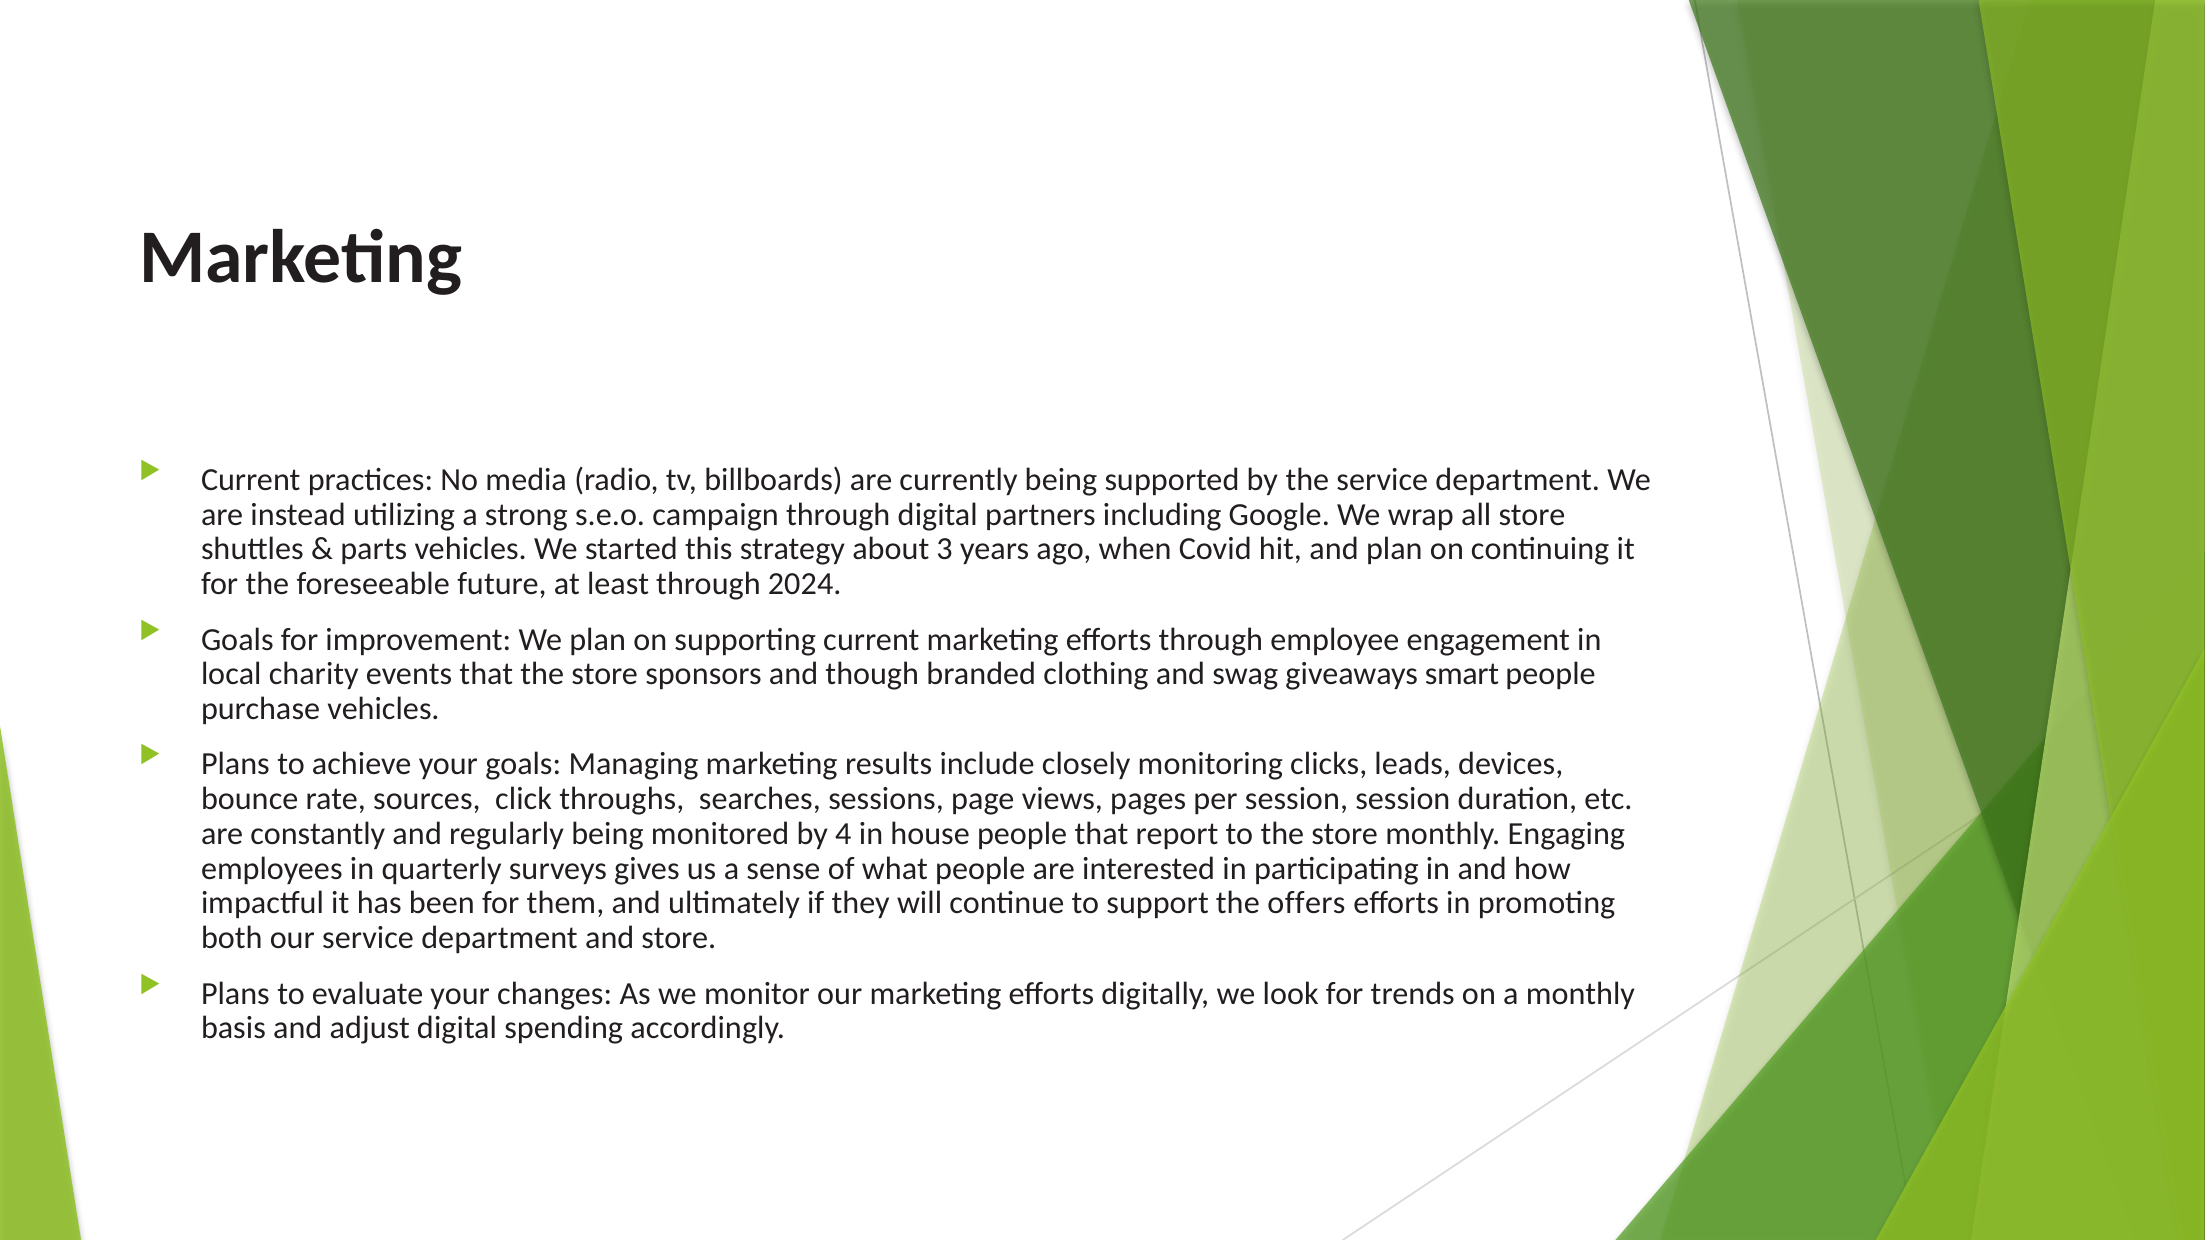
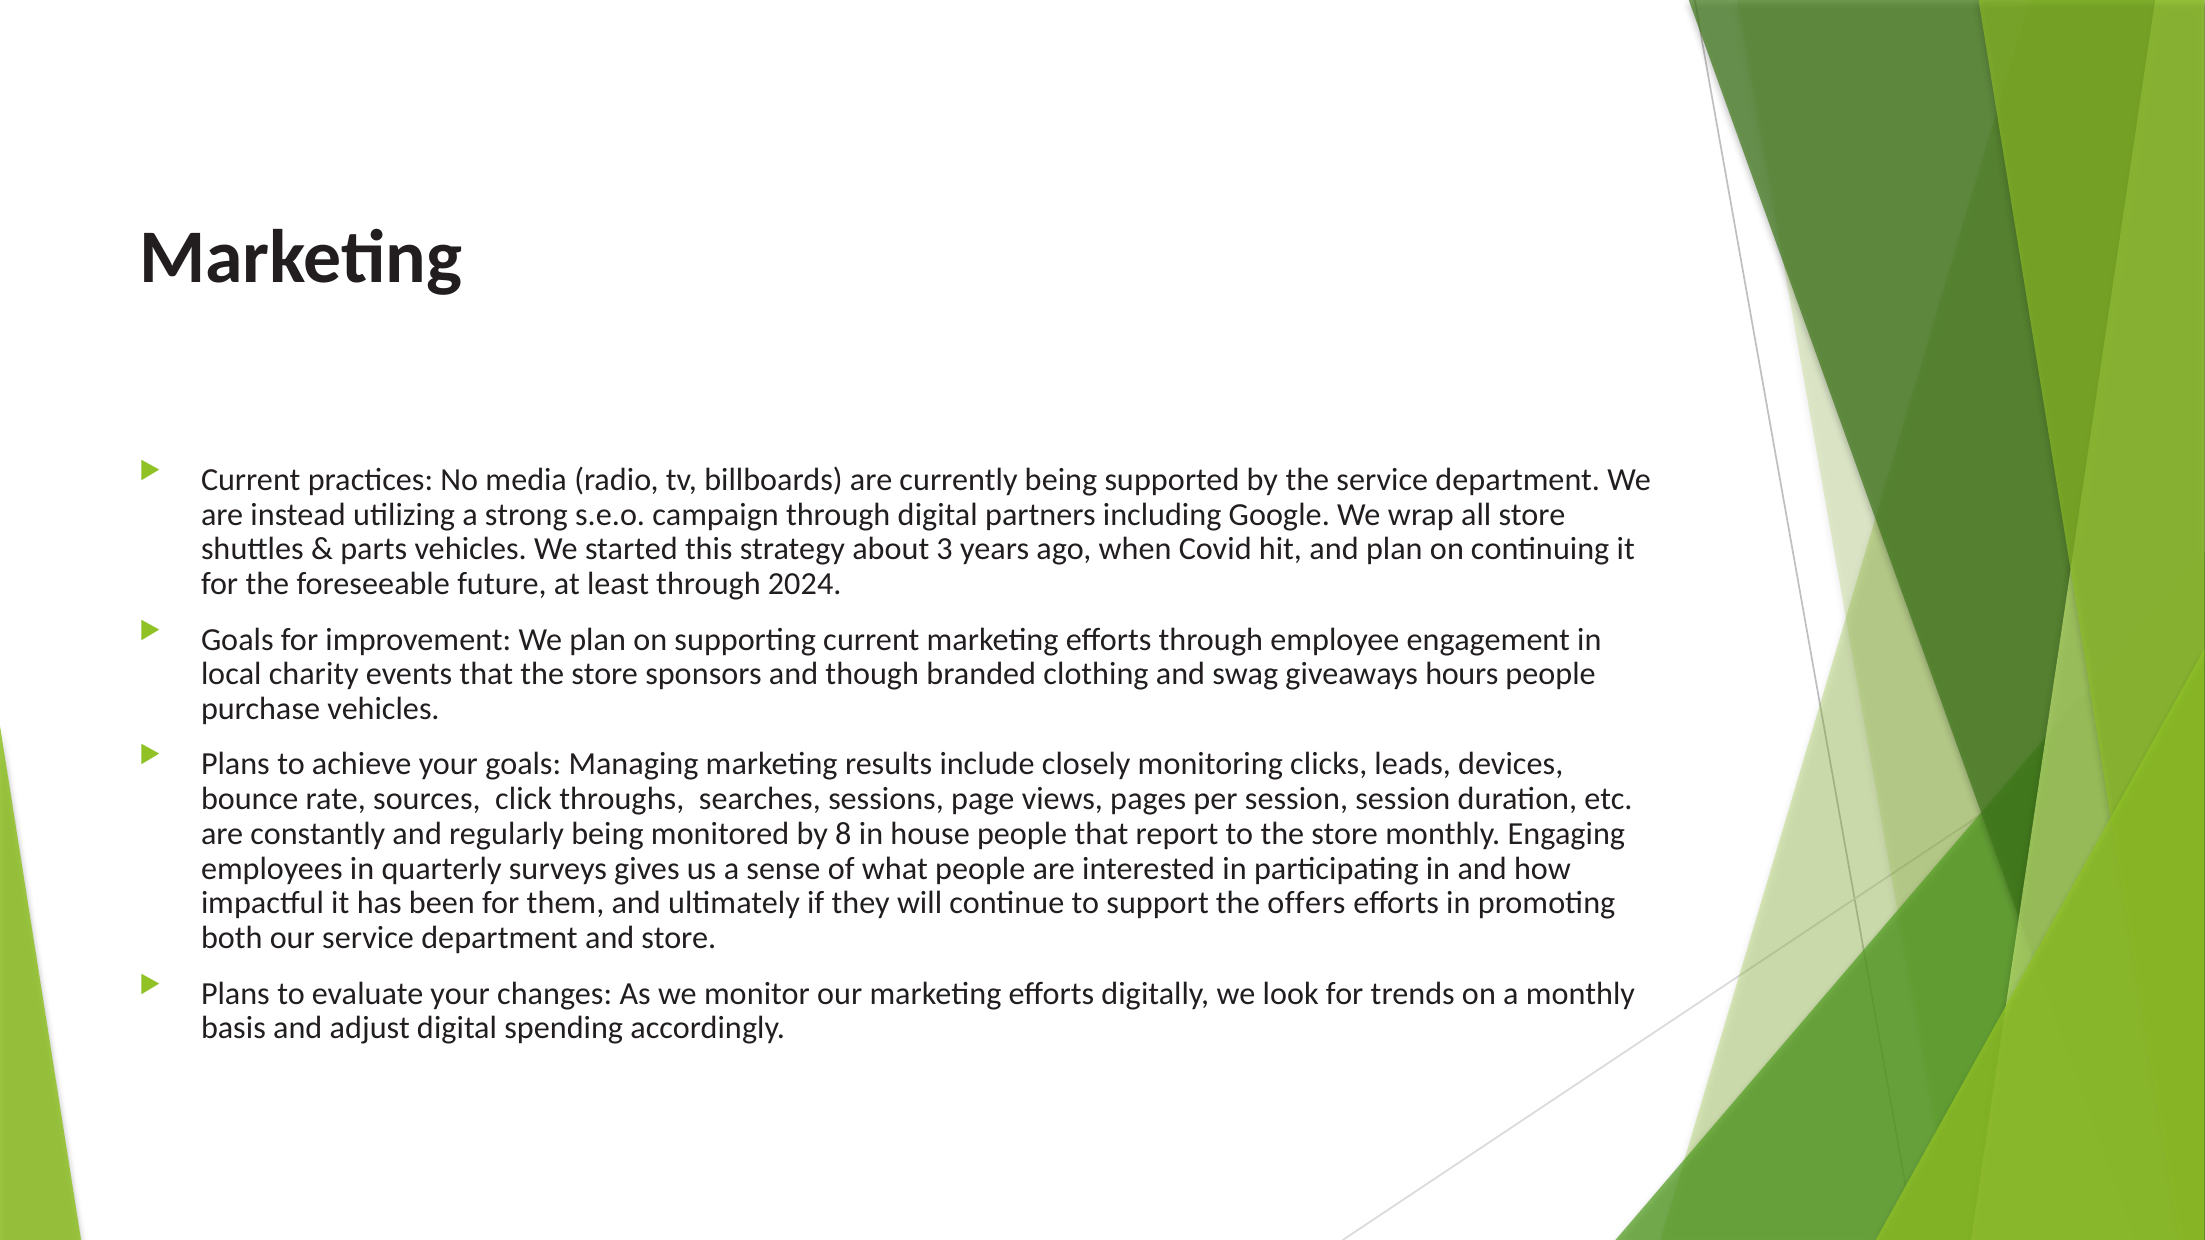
smart: smart -> hours
4: 4 -> 8
